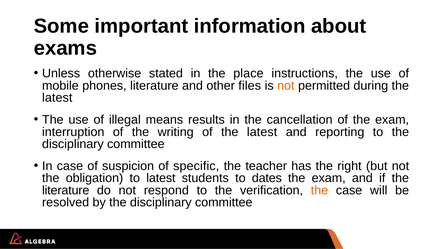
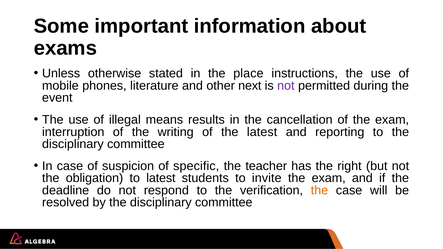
files: files -> next
not at (286, 86) colour: orange -> purple
latest at (57, 98): latest -> event
dates: dates -> invite
literature at (66, 190): literature -> deadline
